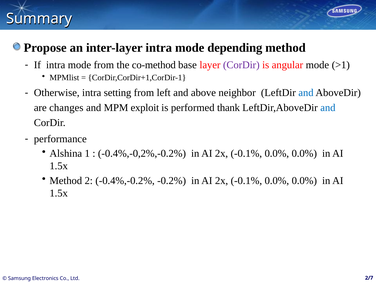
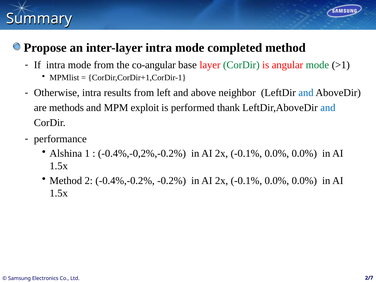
depending: depending -> completed
co-method: co-method -> co-angular
CorDir at (241, 65) colour: purple -> green
mode at (317, 65) colour: black -> green
setting: setting -> results
changes: changes -> methods
